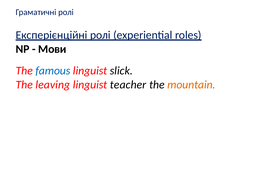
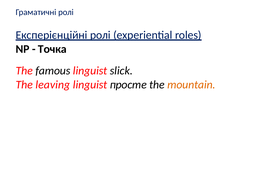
Мови: Мови -> Точка
famous colour: blue -> black
teacher: teacher -> просте
